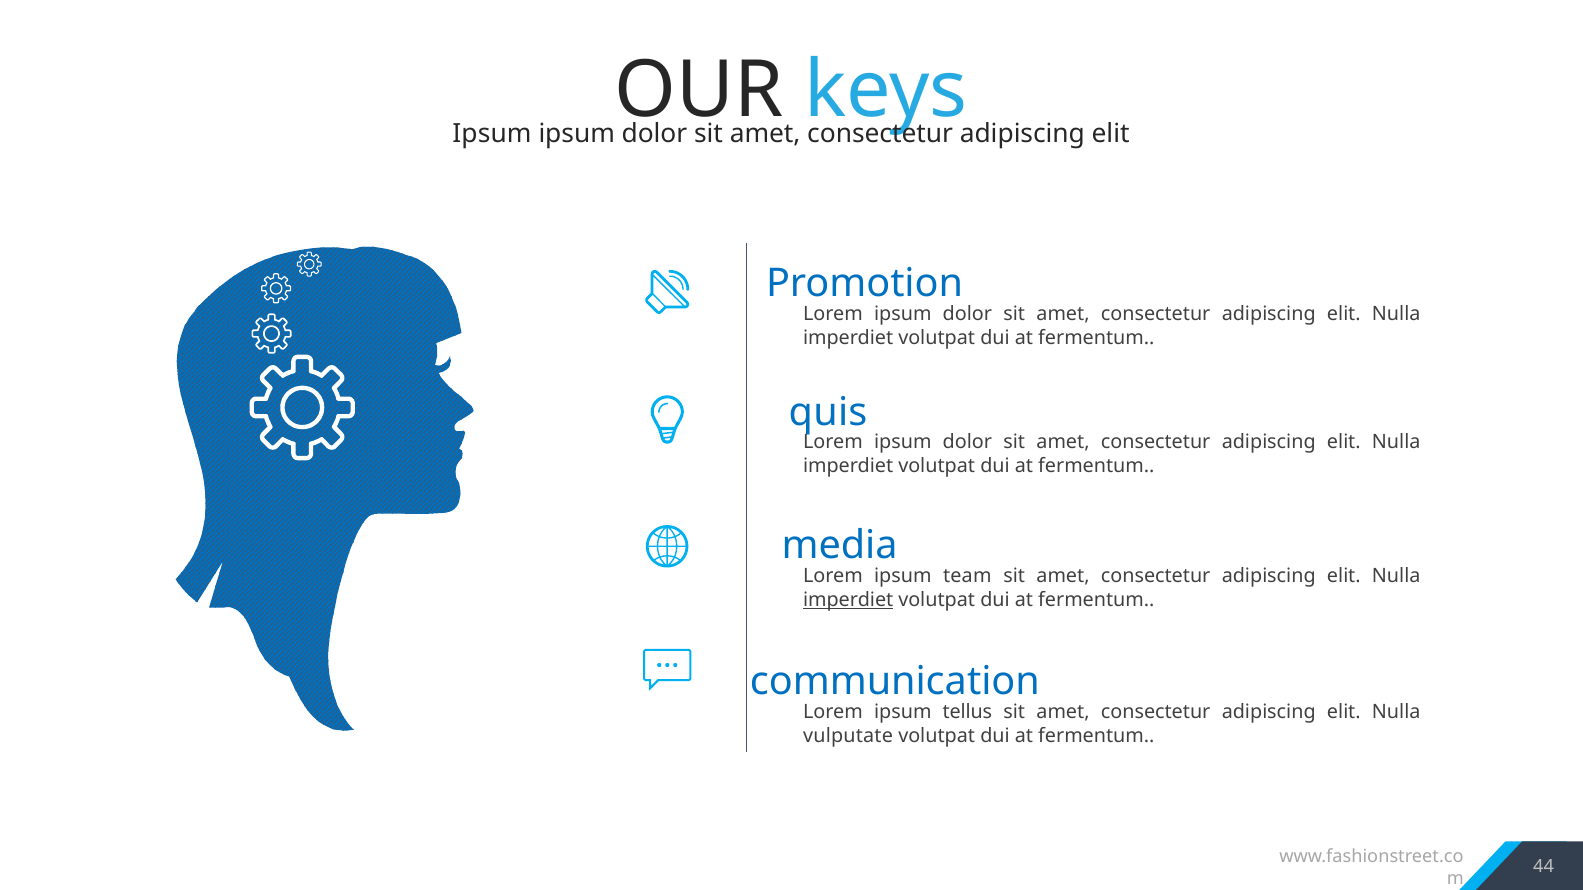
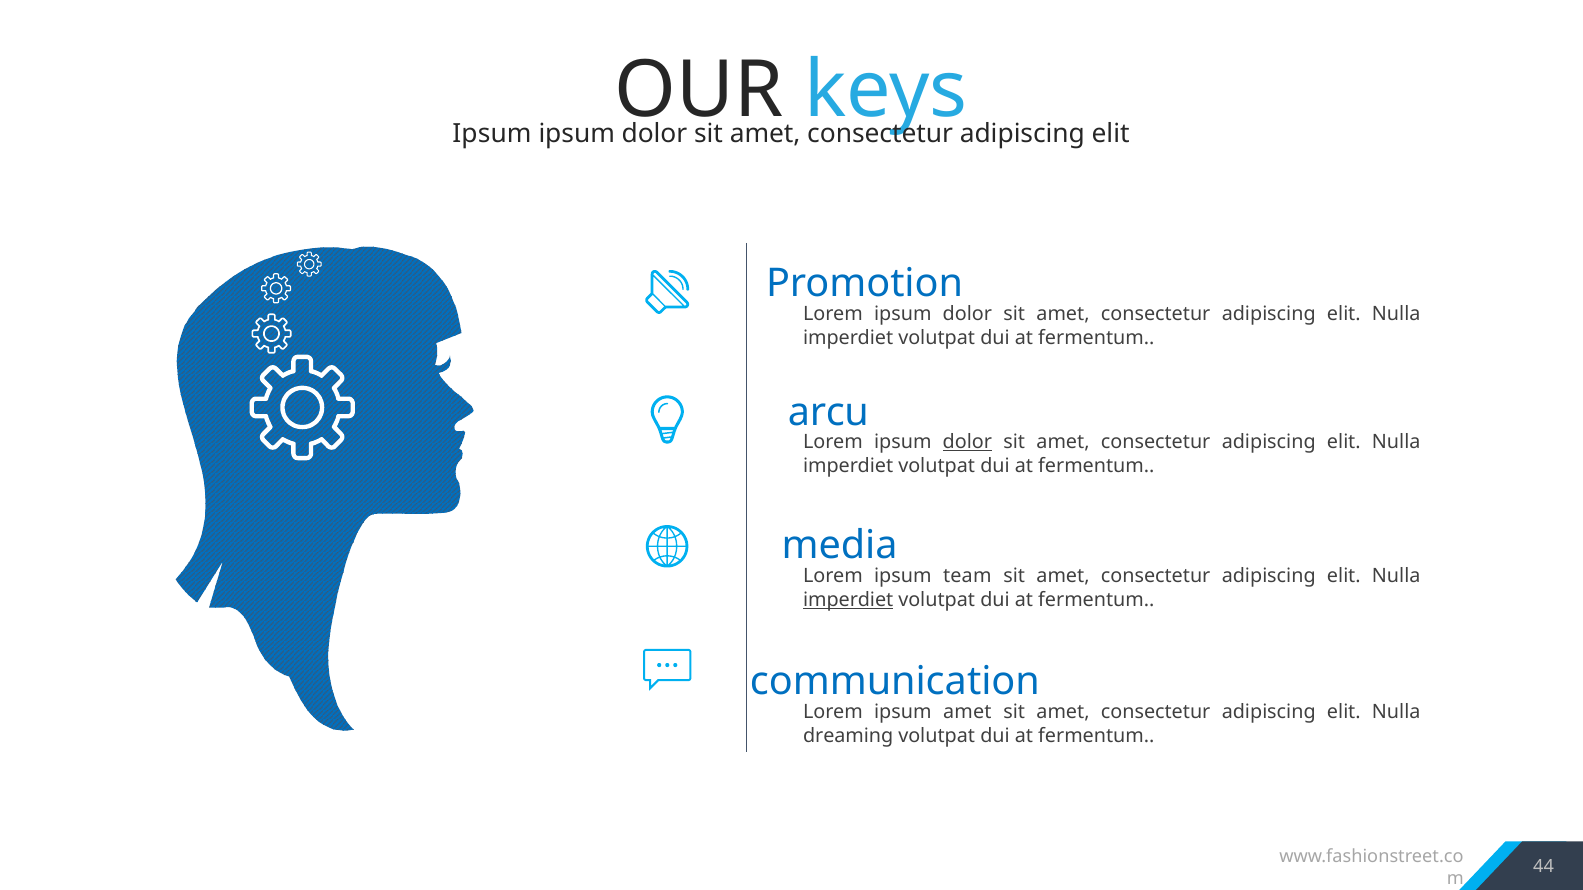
quis: quis -> arcu
dolor at (967, 443) underline: none -> present
ipsum tellus: tellus -> amet
vulputate: vulputate -> dreaming
